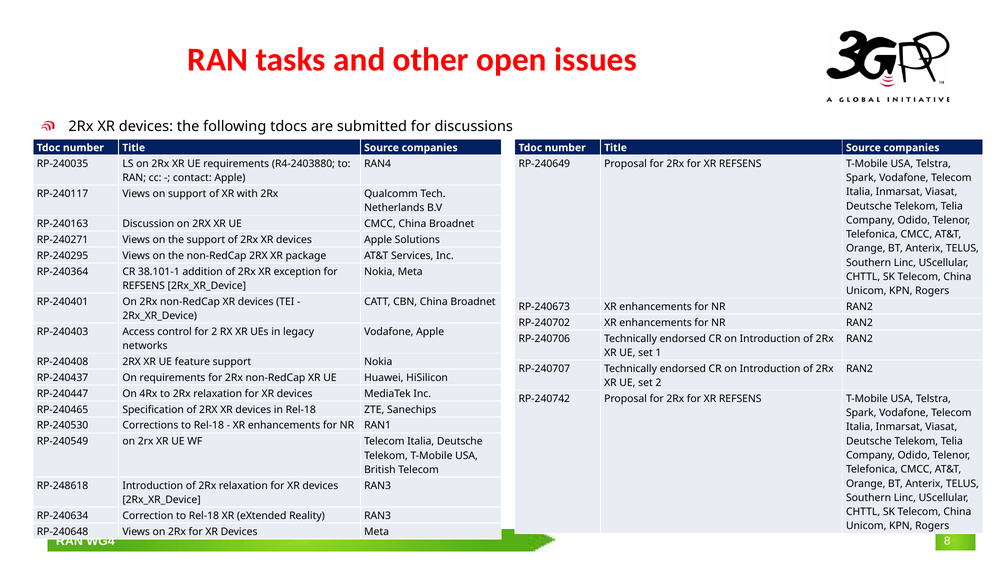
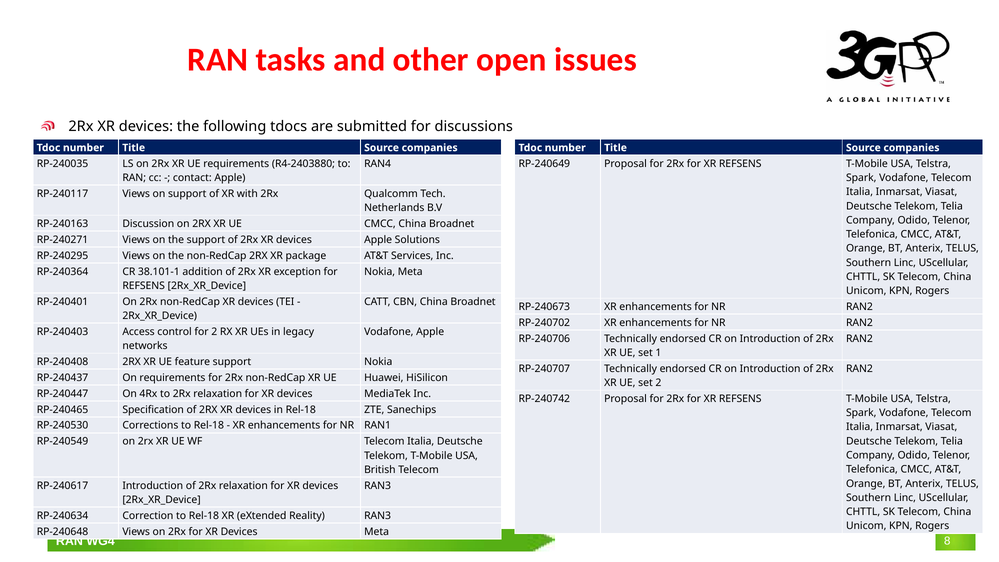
RP-248618: RP-248618 -> RP-240617
